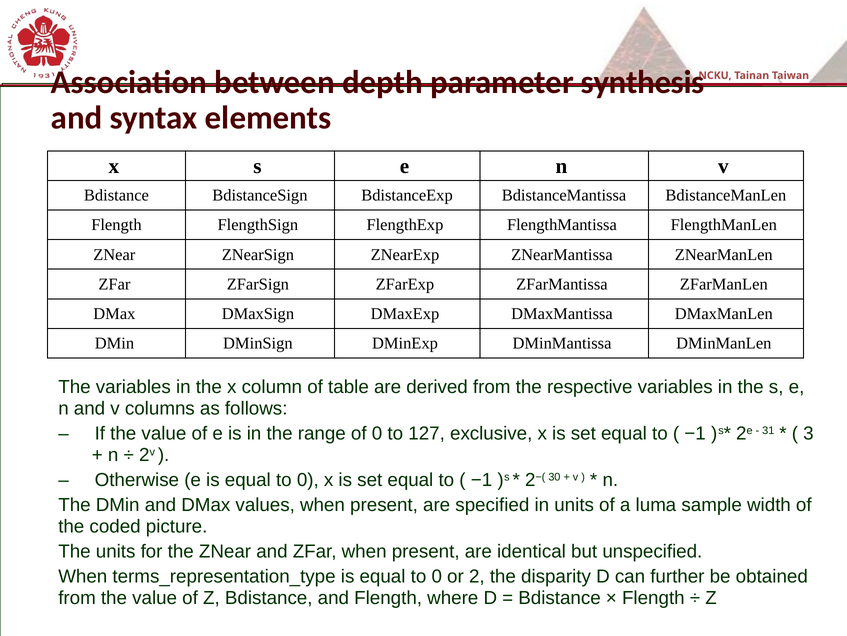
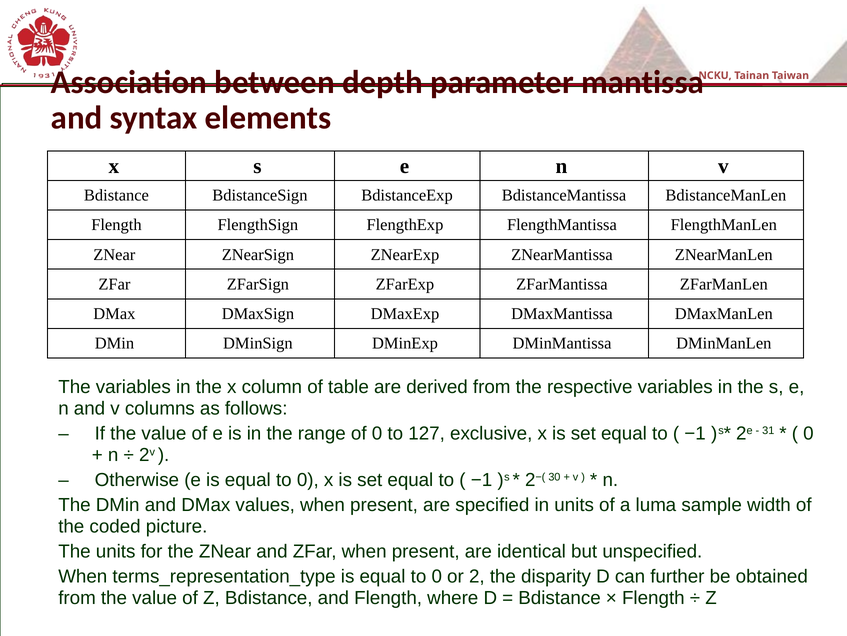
synthesis: synthesis -> mantissa
3 at (808, 433): 3 -> 0
